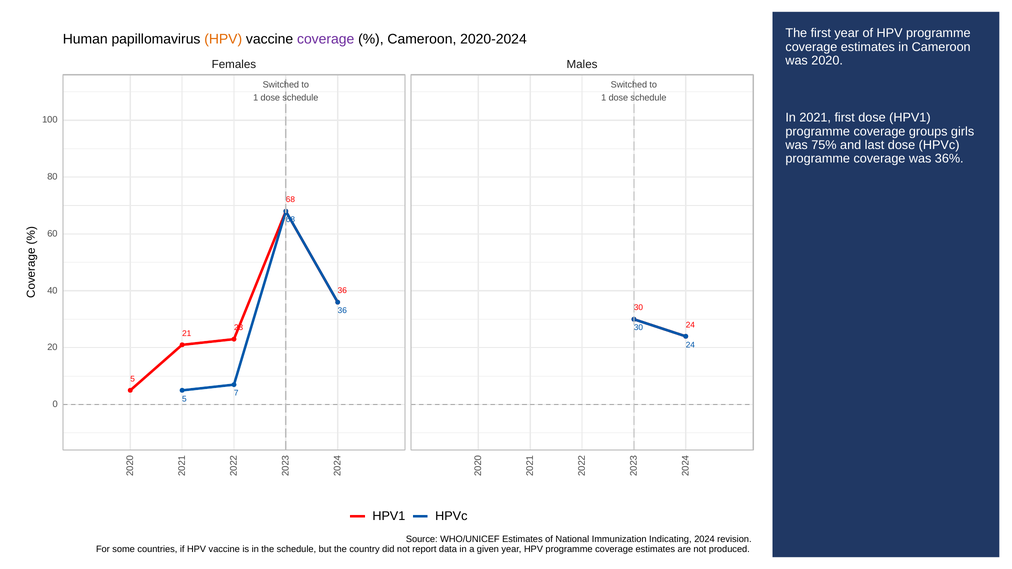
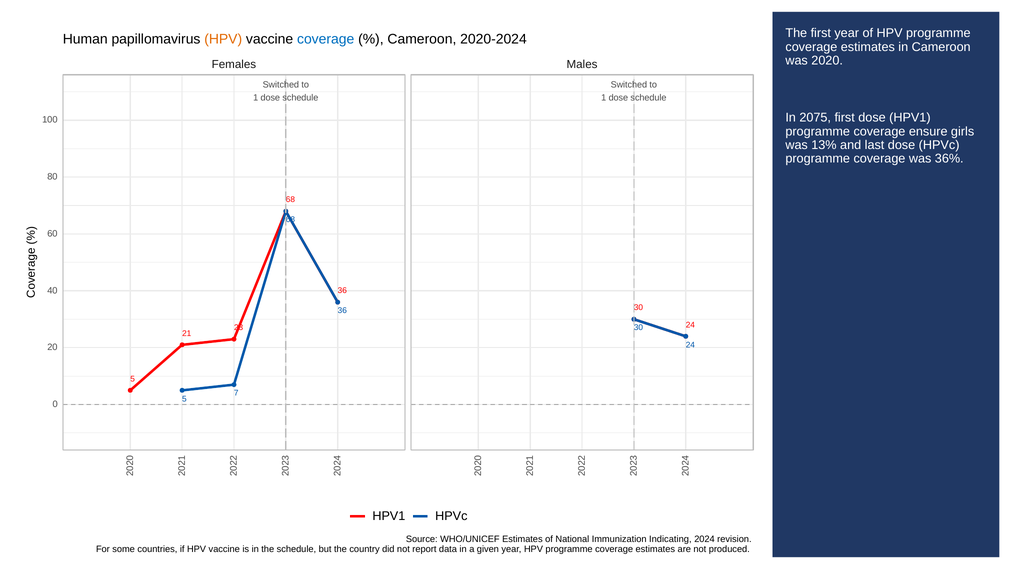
coverage at (326, 39) colour: purple -> blue
2021: 2021 -> 2075
groups: groups -> ensure
75%: 75% -> 13%
